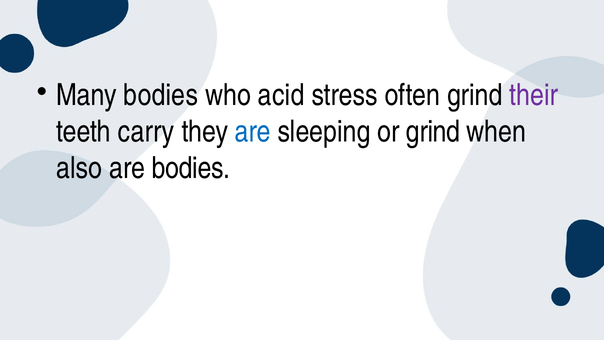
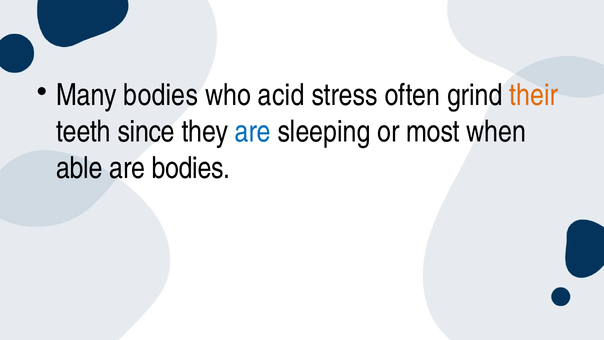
their colour: purple -> orange
carry: carry -> since
or grind: grind -> most
also: also -> able
